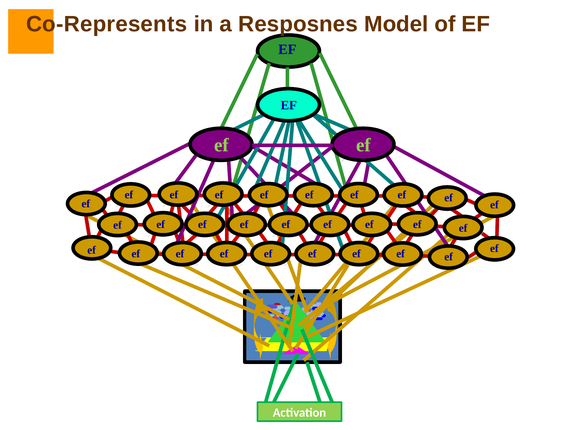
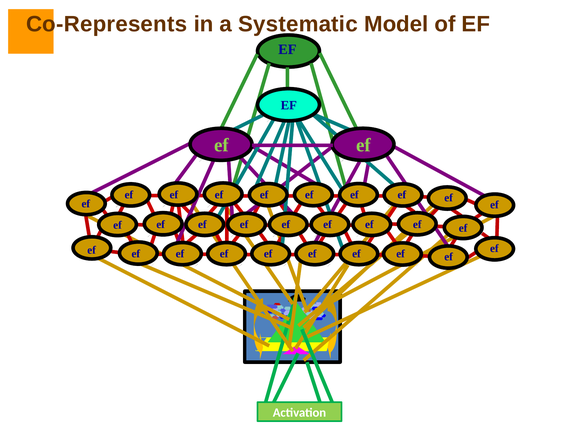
Resposnes: Resposnes -> Systematic
